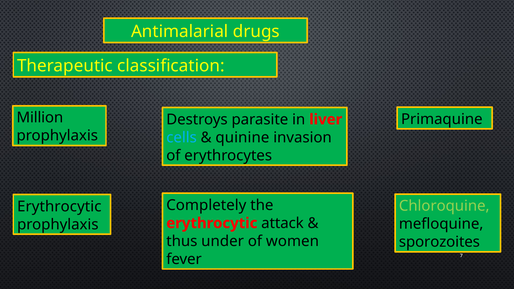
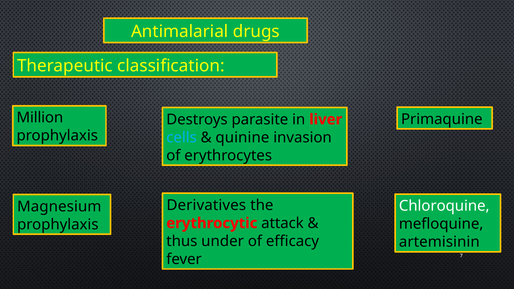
Completely: Completely -> Derivatives
Chloroquine colour: light green -> white
Erythrocytic at (59, 207): Erythrocytic -> Magnesium
women: women -> efficacy
sporozoites: sporozoites -> artemisinin
